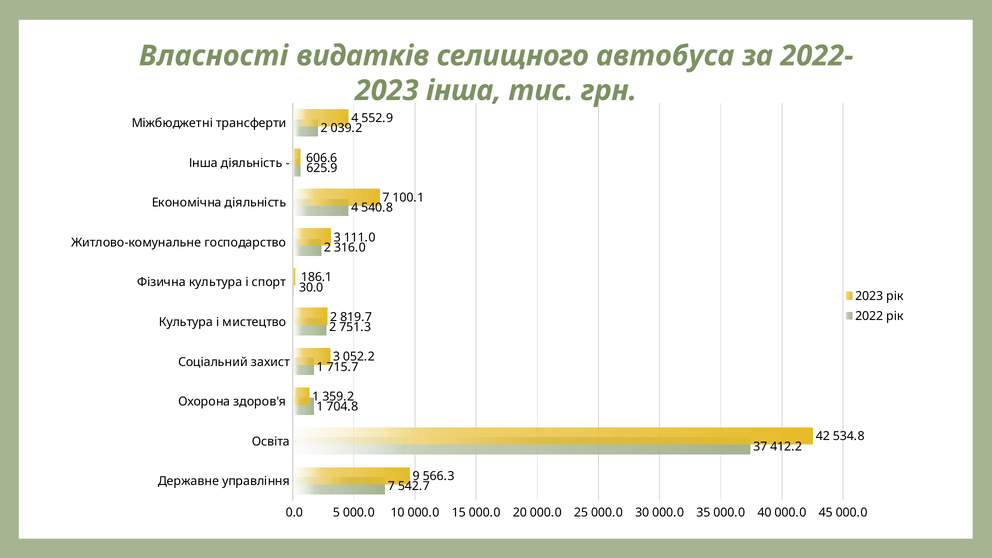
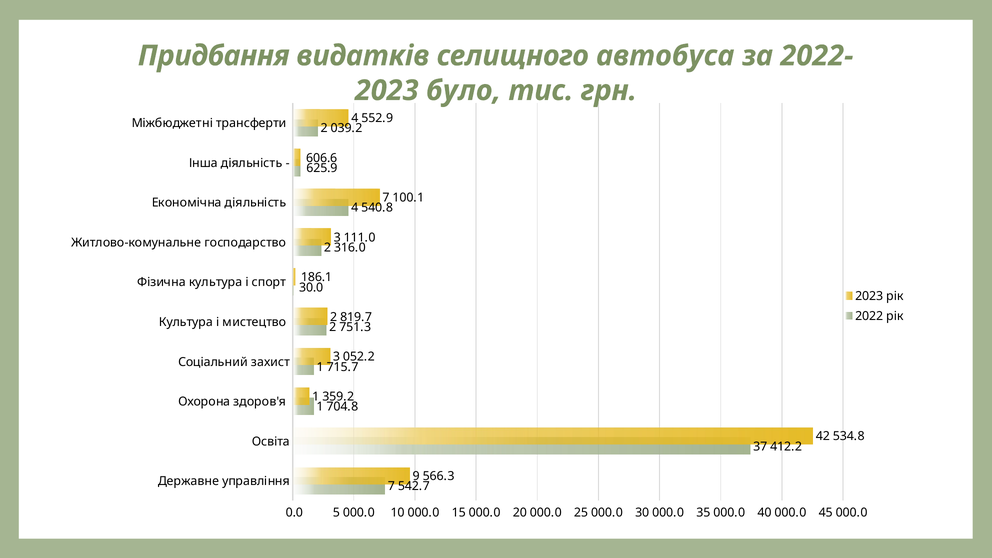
Власності: Власності -> Придбання
2023 інша: інша -> було
